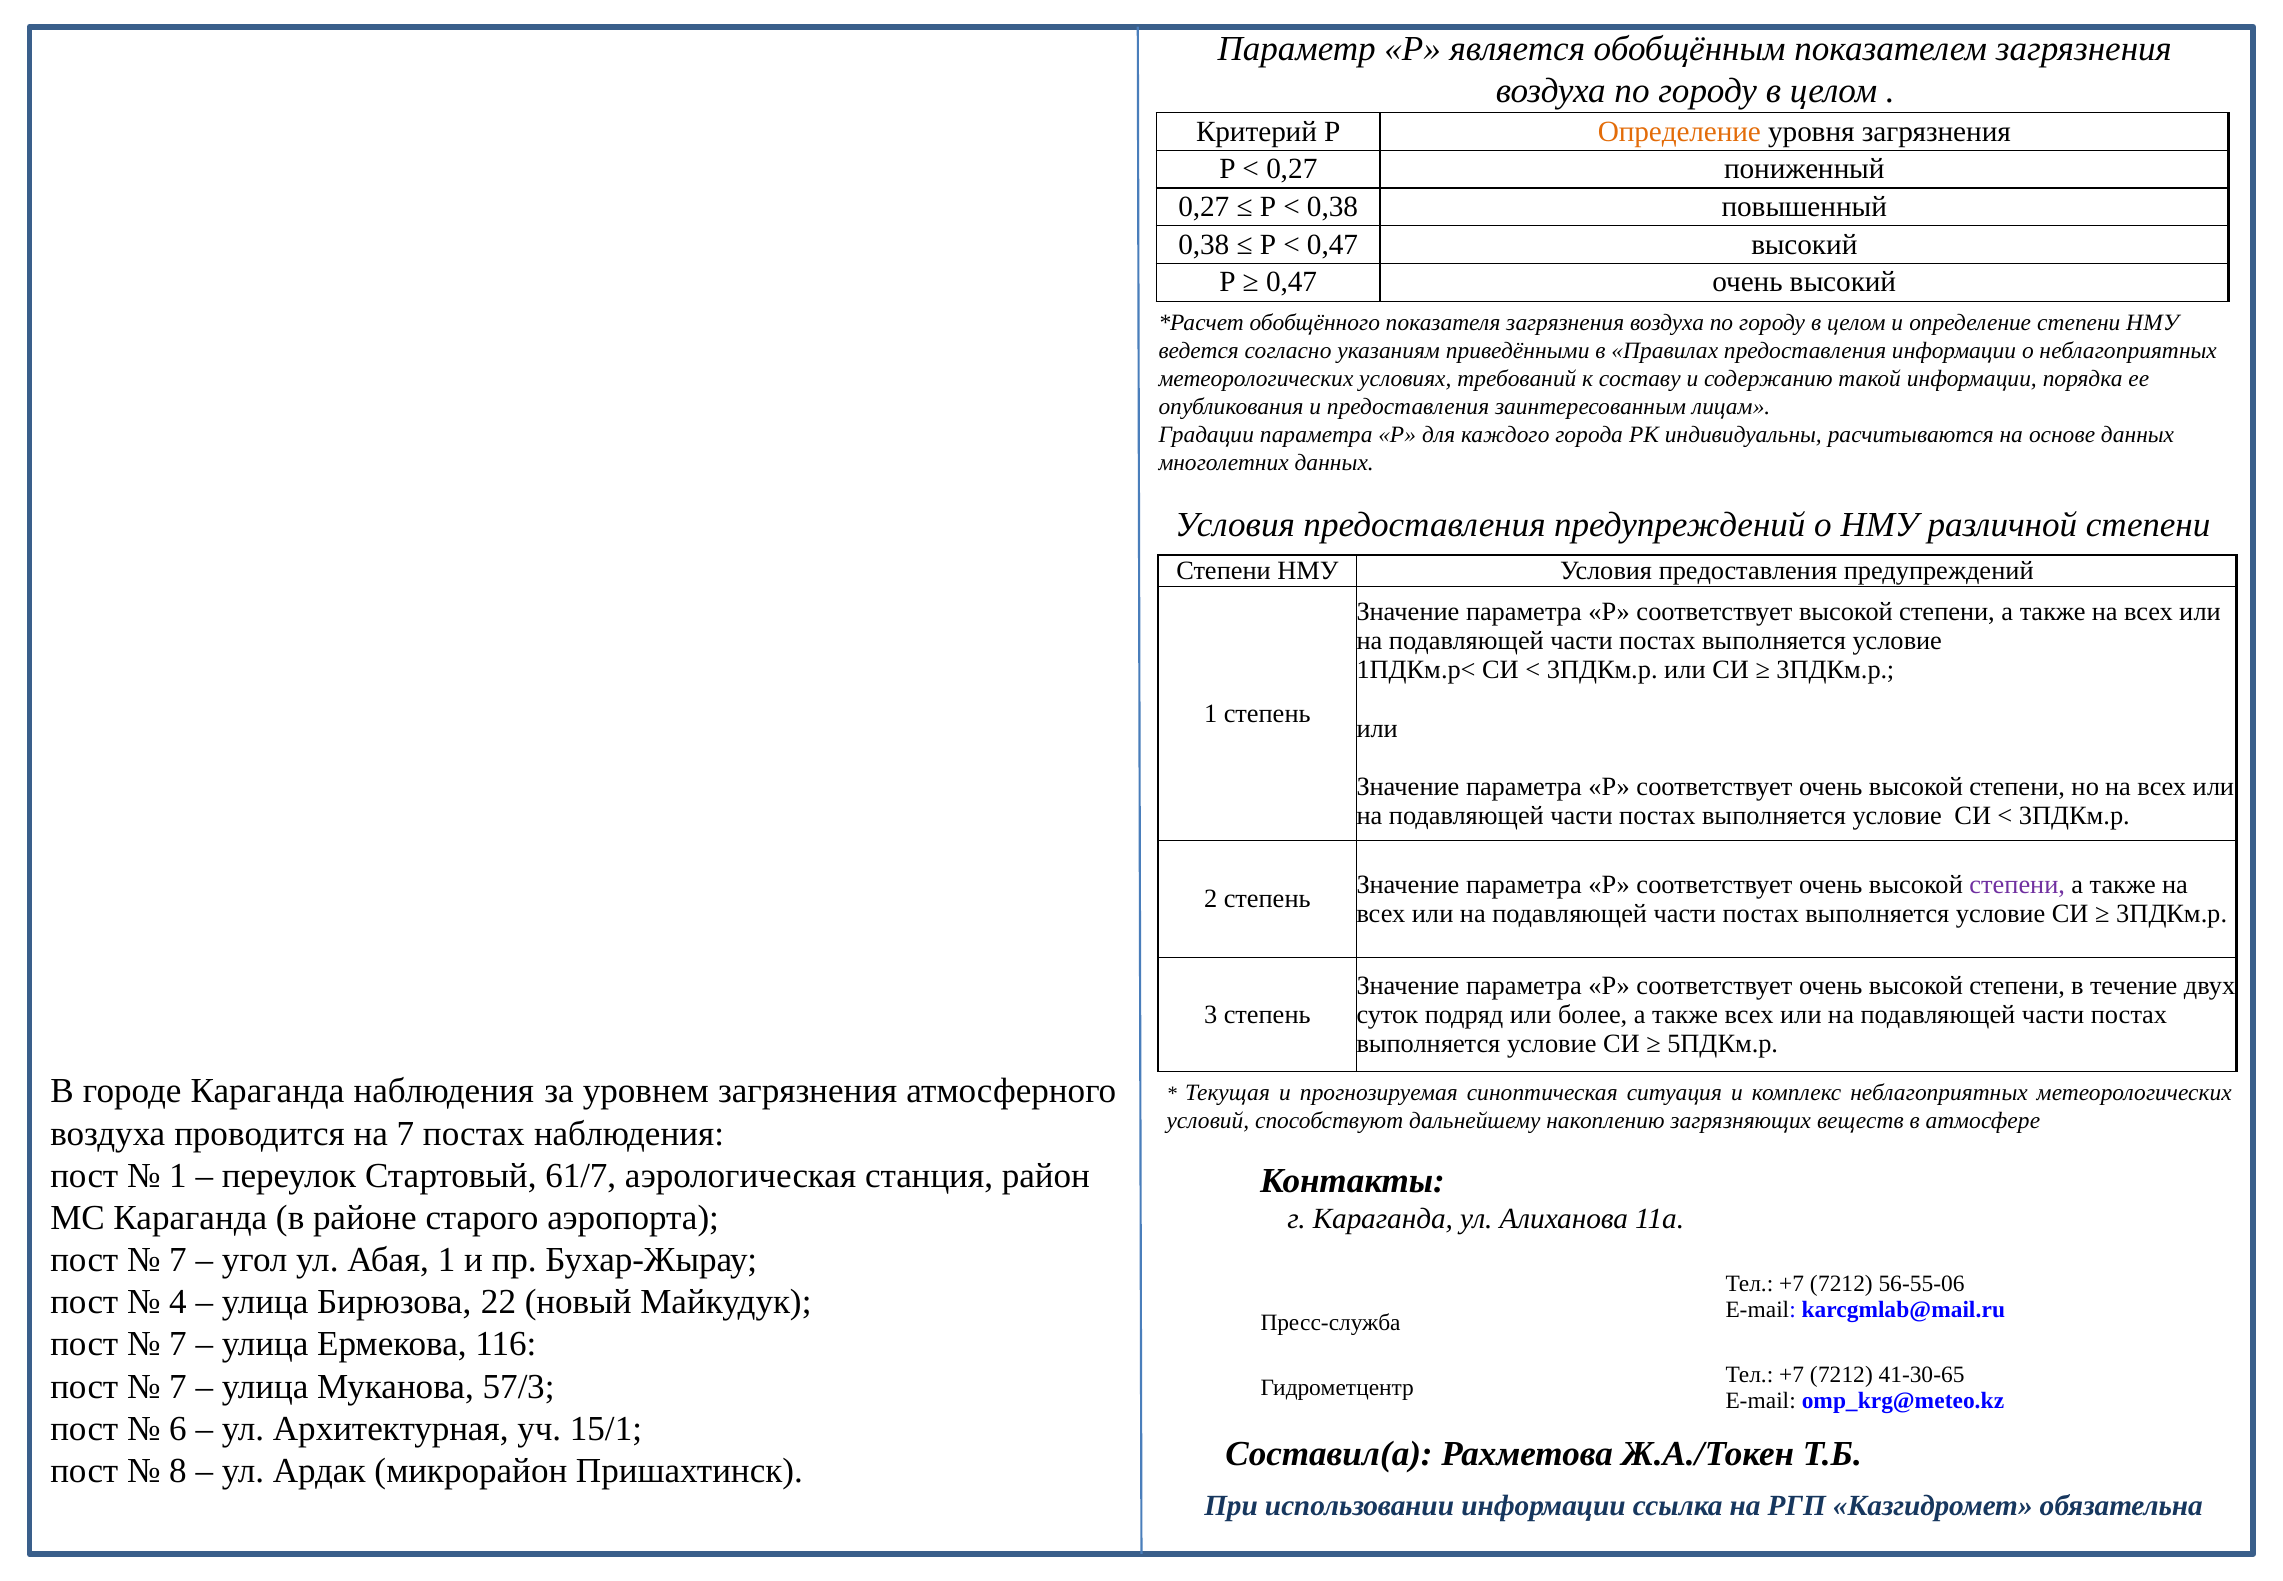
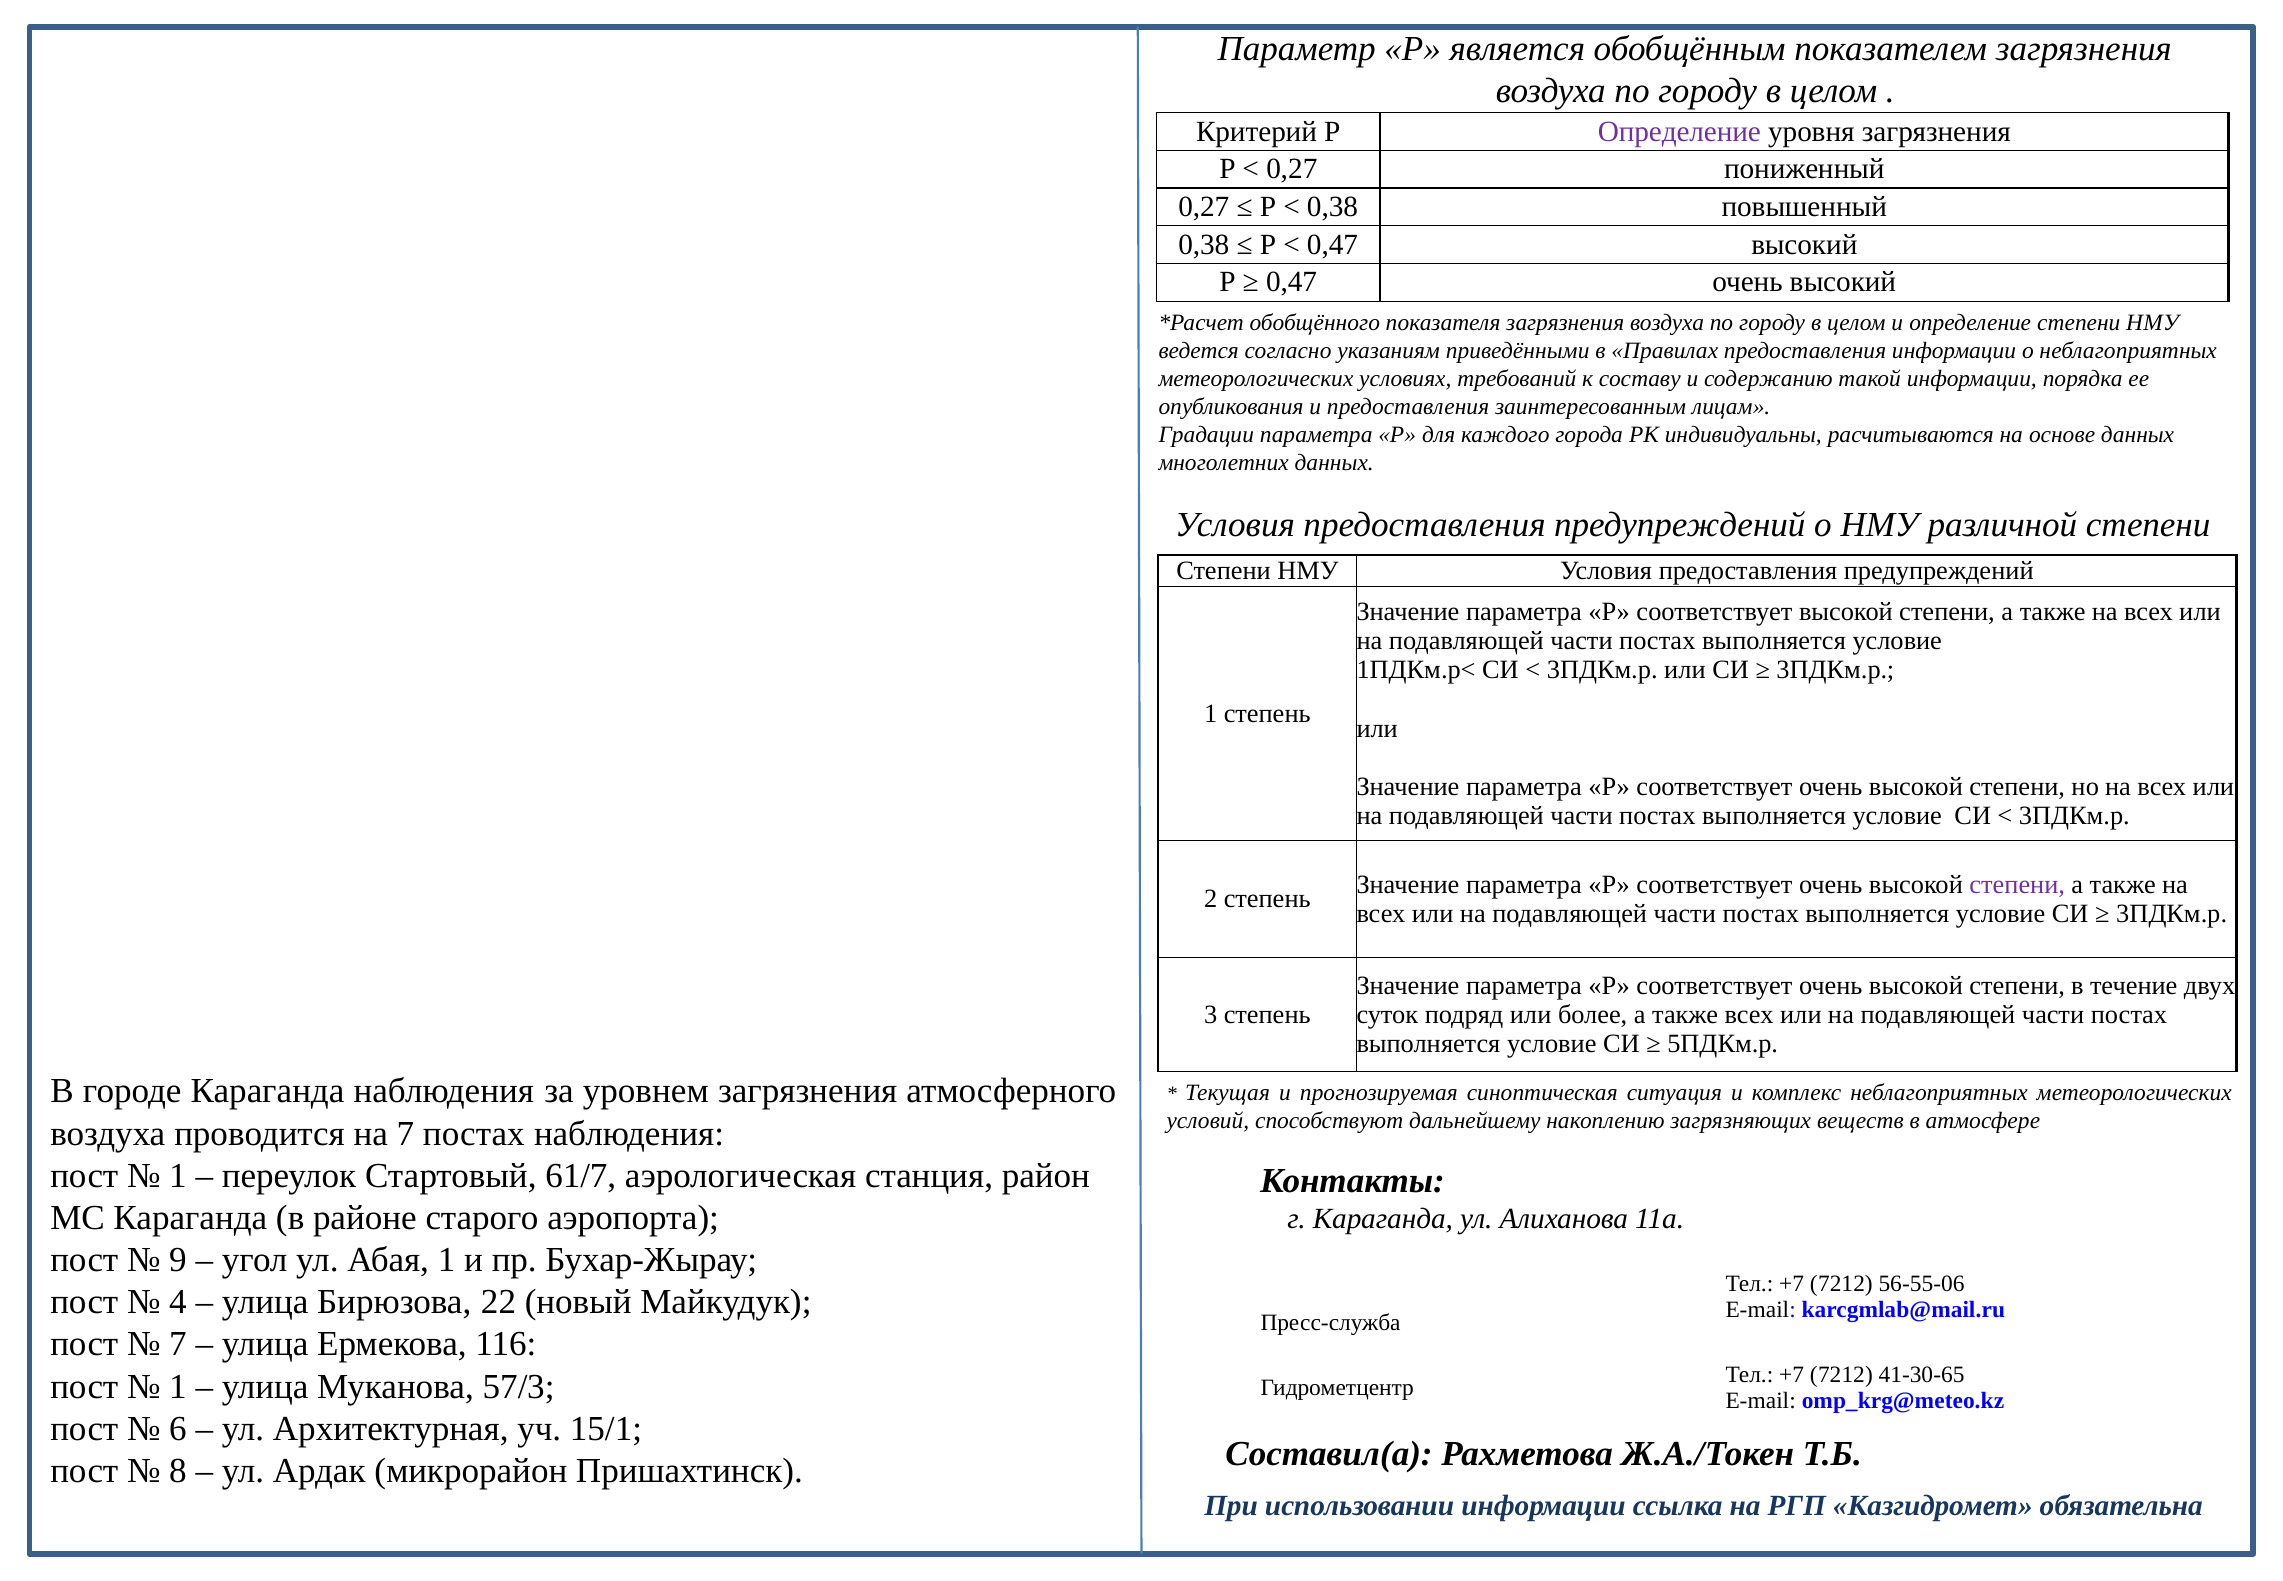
Определение at (1679, 131) colour: orange -> purple
7 at (178, 1260): 7 -> 9
7 at (178, 1386): 7 -> 1
